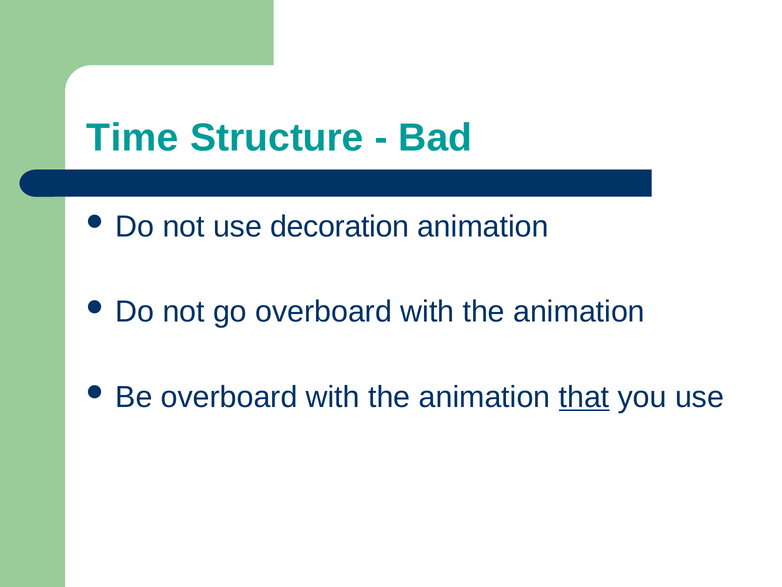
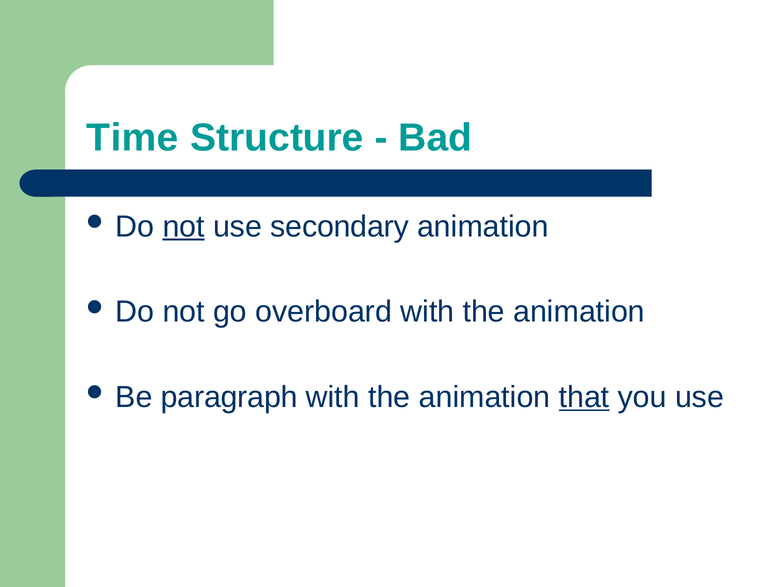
not at (184, 226) underline: none -> present
decoration: decoration -> secondary
Be overboard: overboard -> paragraph
